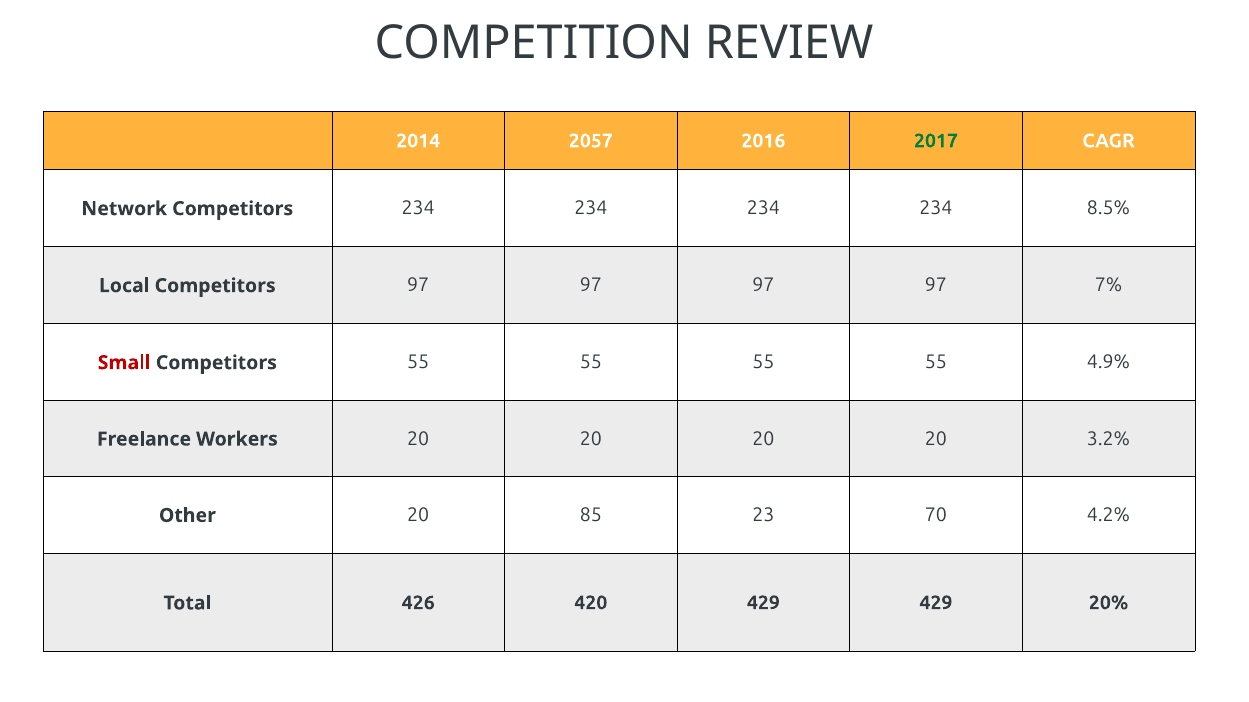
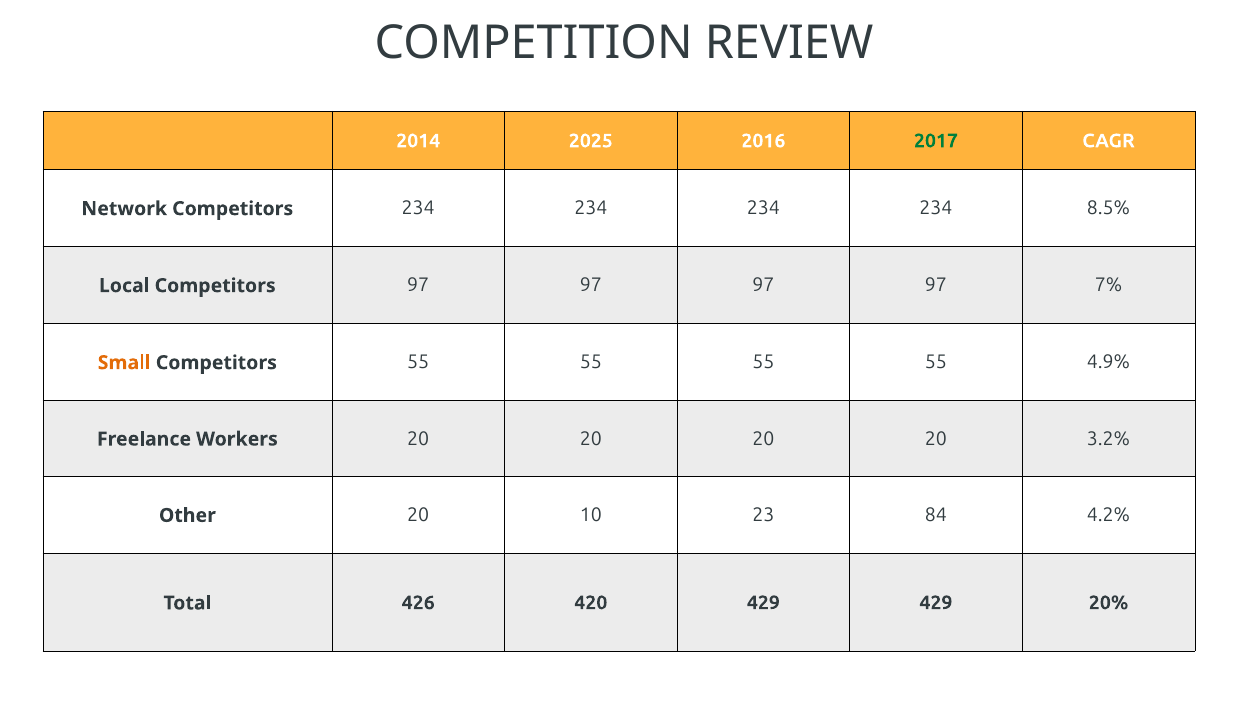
2057: 2057 -> 2025
Small colour: red -> orange
85: 85 -> 10
70: 70 -> 84
